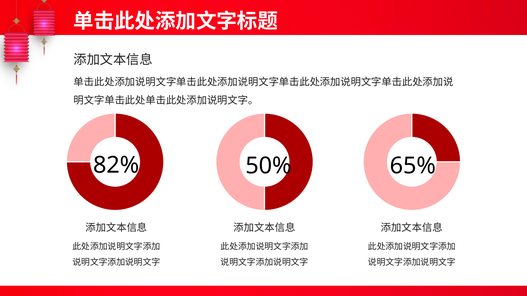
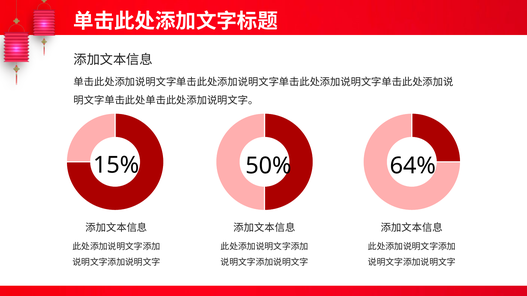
82%: 82% -> 15%
65%: 65% -> 64%
